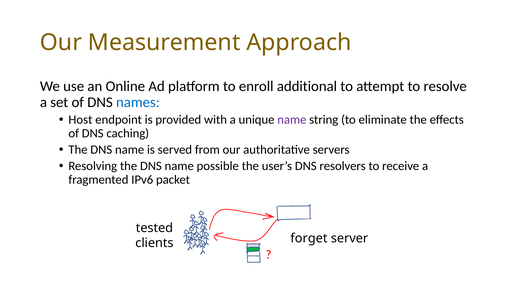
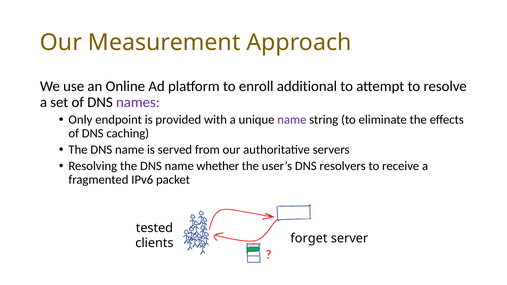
names colour: blue -> purple
Host: Host -> Only
possible: possible -> whether
